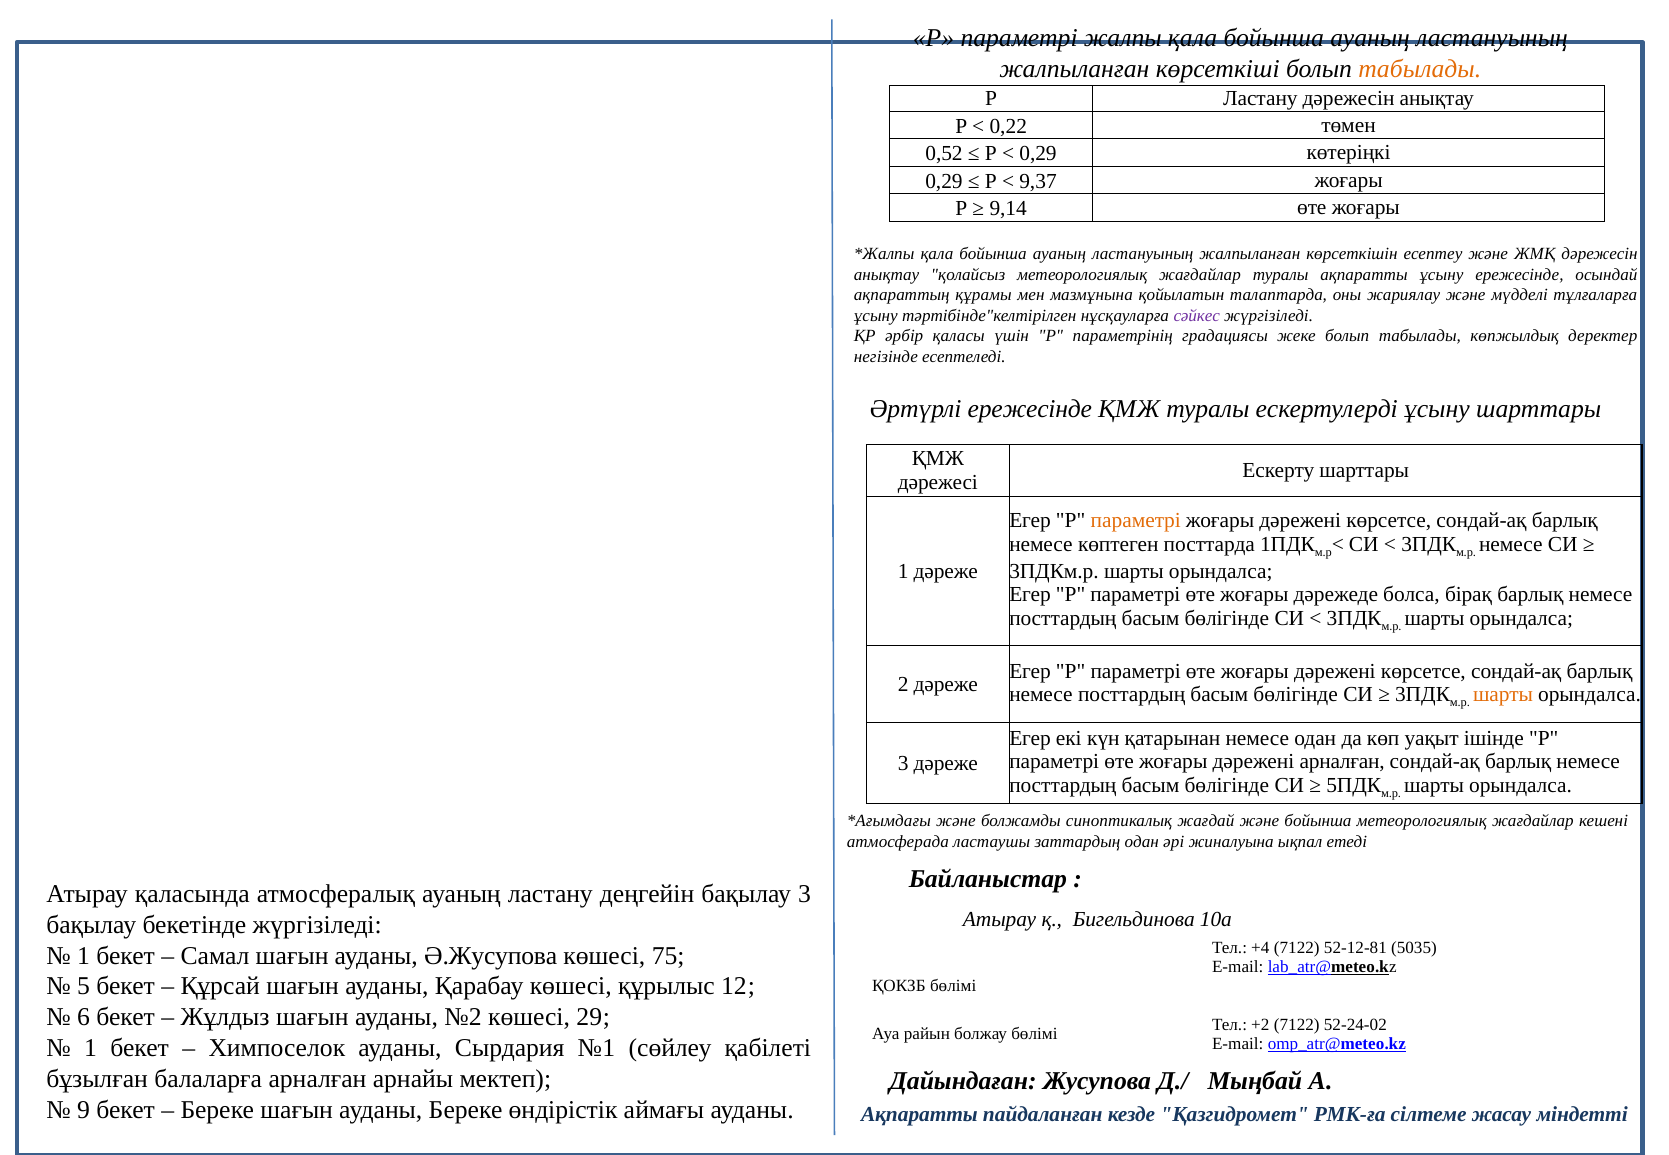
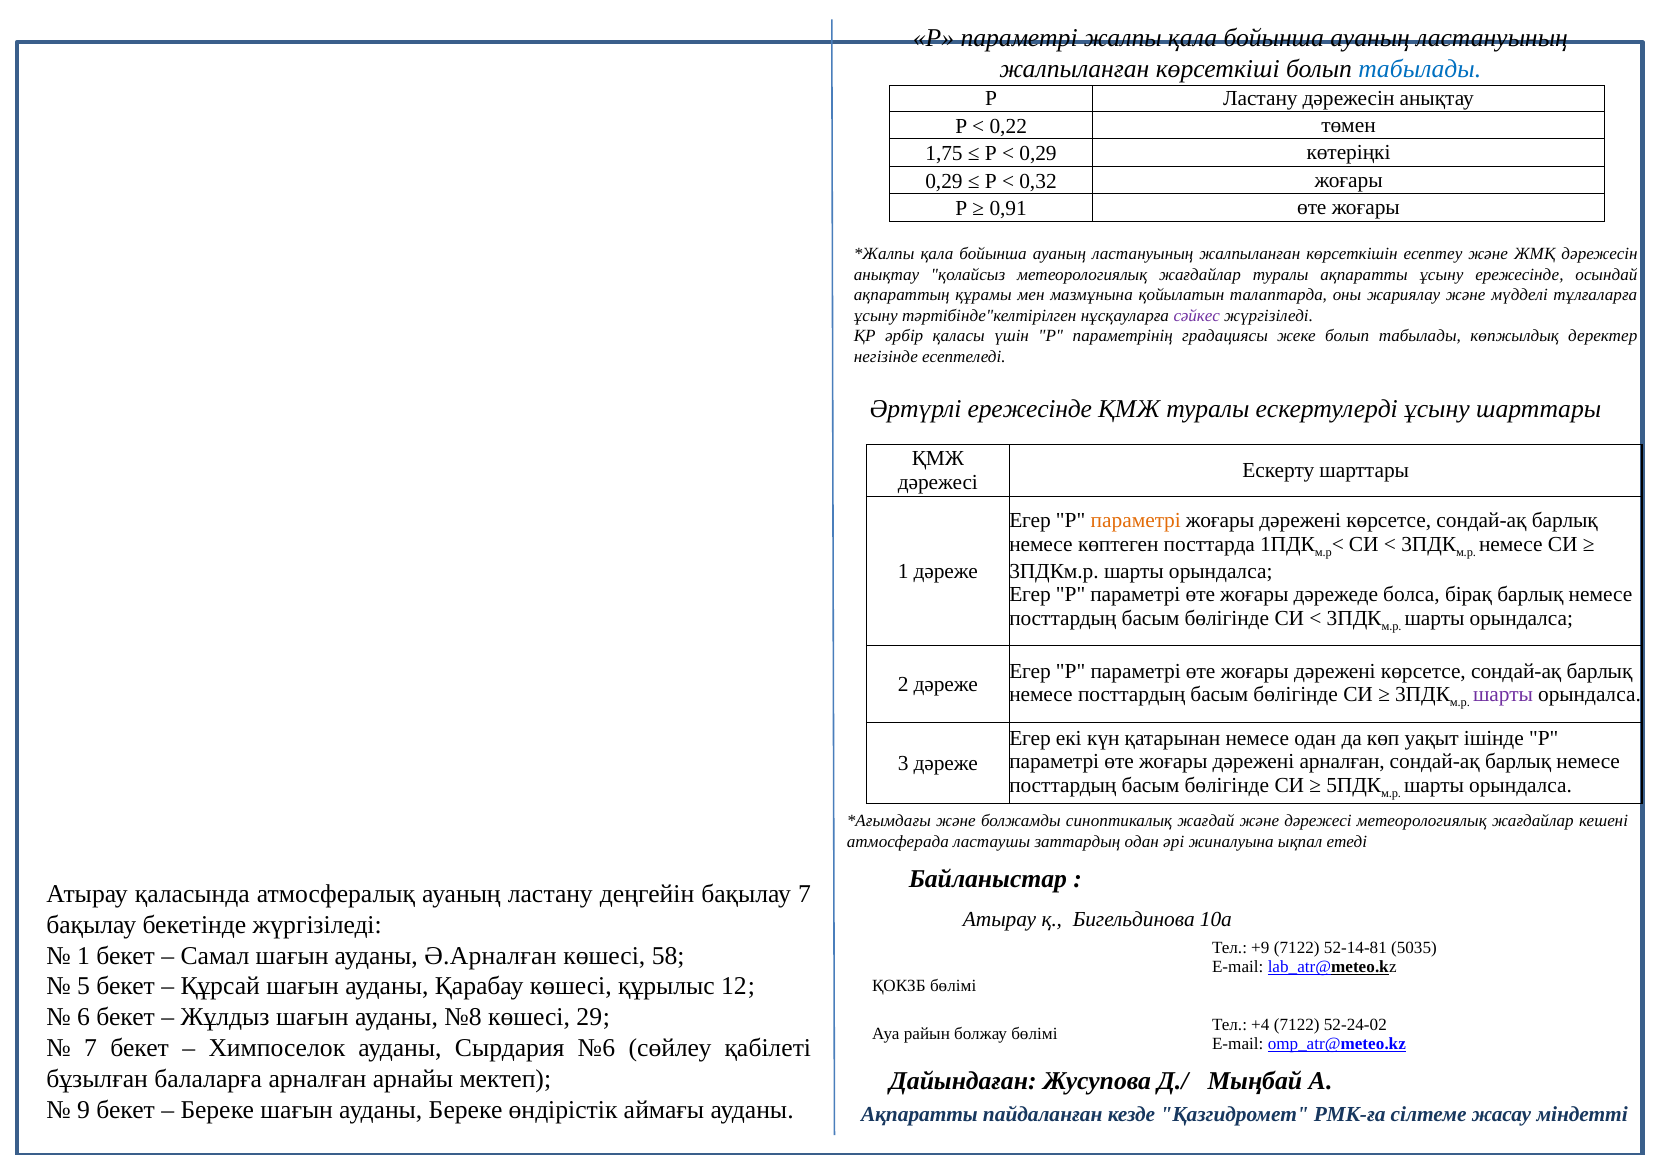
табылады at (1420, 69) colour: orange -> blue
0,52: 0,52 -> 1,75
9,37: 9,37 -> 0,32
9,14: 9,14 -> 0,91
шарты at (1503, 695) colour: orange -> purple
және бойынша: бойынша -> дәрежесі
бақылау 3: 3 -> 7
+4: +4 -> +9
52-12-81: 52-12-81 -> 52-14-81
Ә.Жусупова: Ә.Жусупова -> Ә.Арналған
75: 75 -> 58
№2: №2 -> №8
+2: +2 -> +4
1 at (91, 1049): 1 -> 7
№1: №1 -> №6
